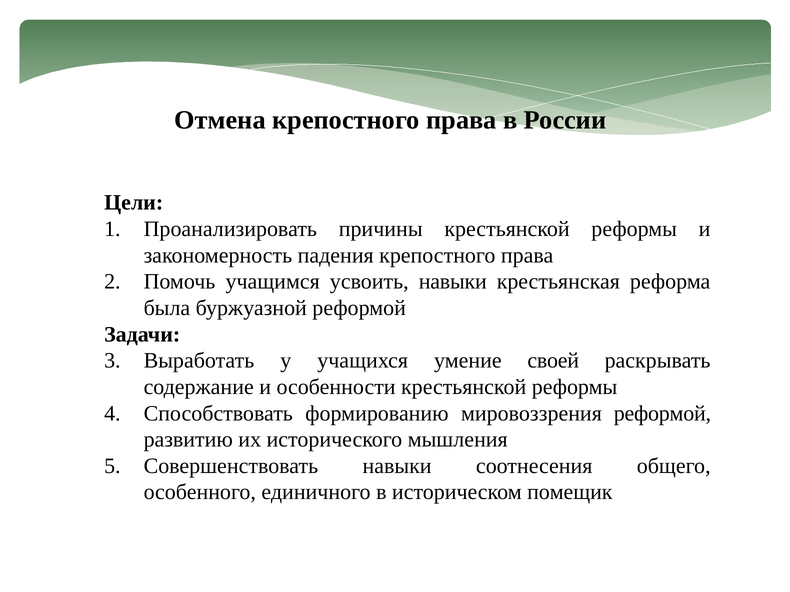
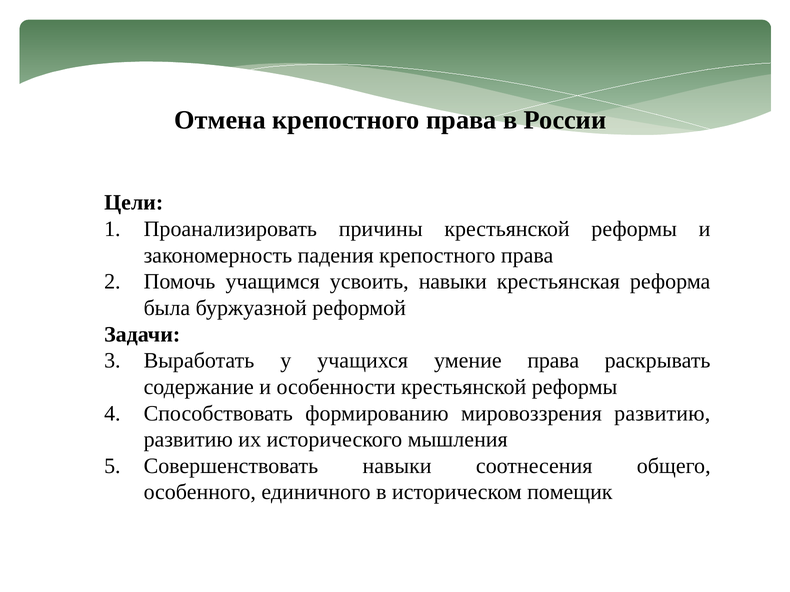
умение своей: своей -> права
мировоззрения реформой: реформой -> развитию
